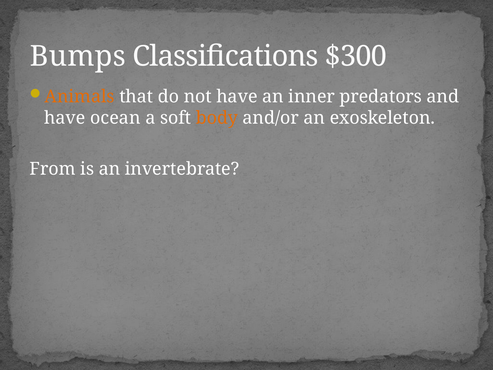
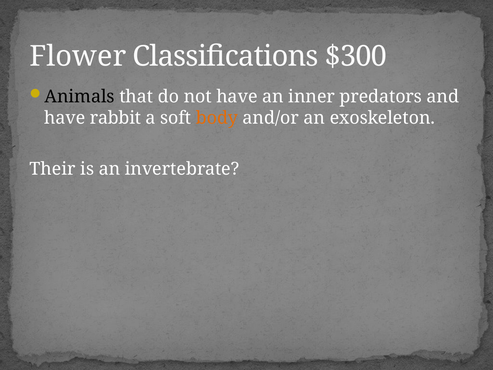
Bumps: Bumps -> Flower
Animals colour: orange -> black
ocean: ocean -> rabbit
From: From -> Their
